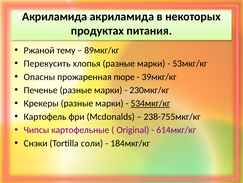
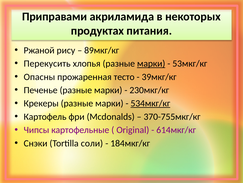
Акриламида at (55, 16): Акриламида -> Приправами
тему: тему -> рису
марки at (151, 63) underline: none -> present
пюре: пюре -> тесто
238-755мкг/кг: 238-755мкг/кг -> 370-755мкг/кг
